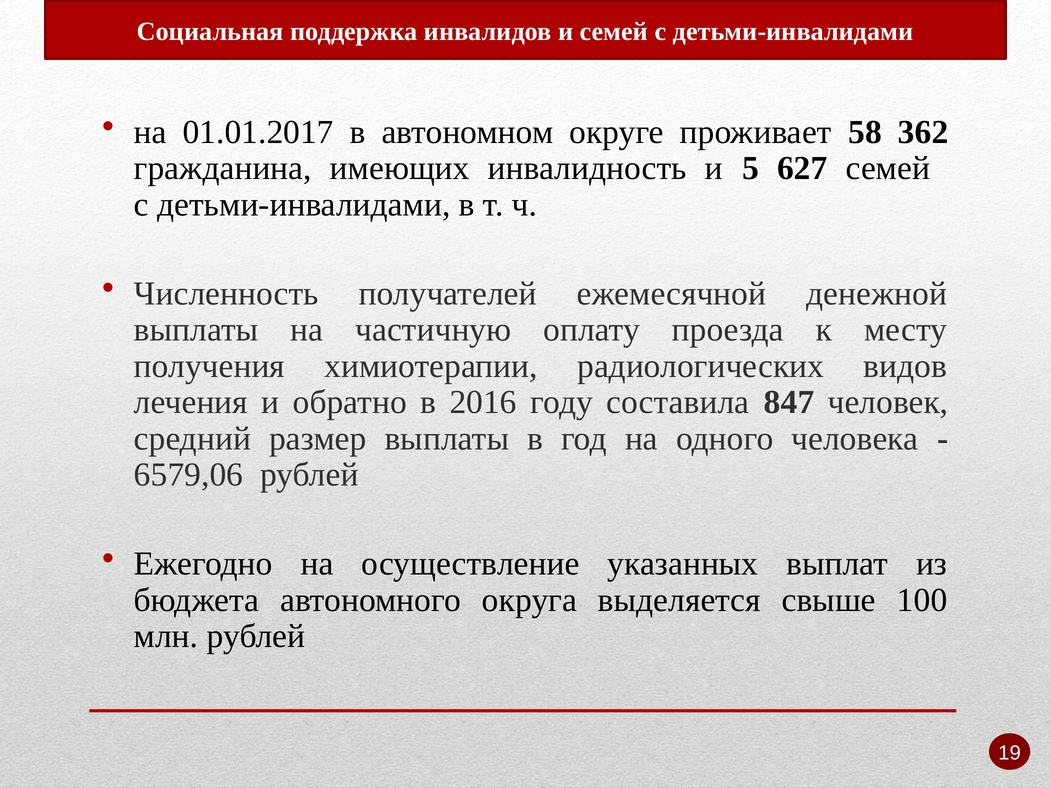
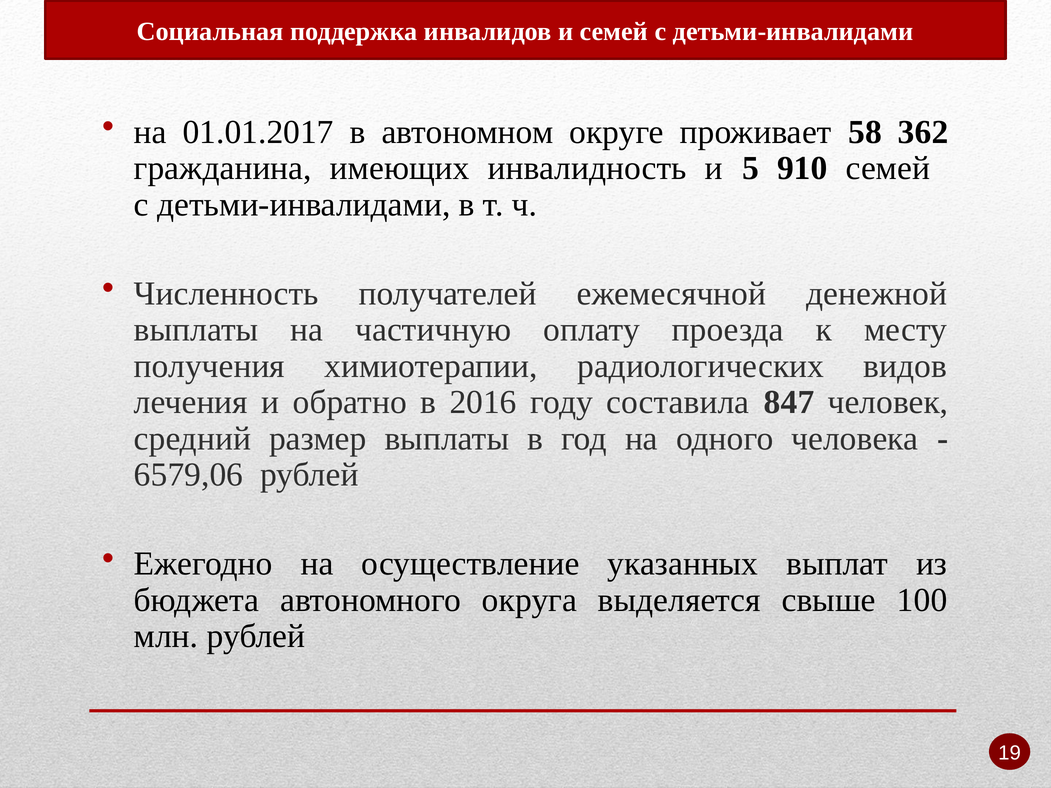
627: 627 -> 910
